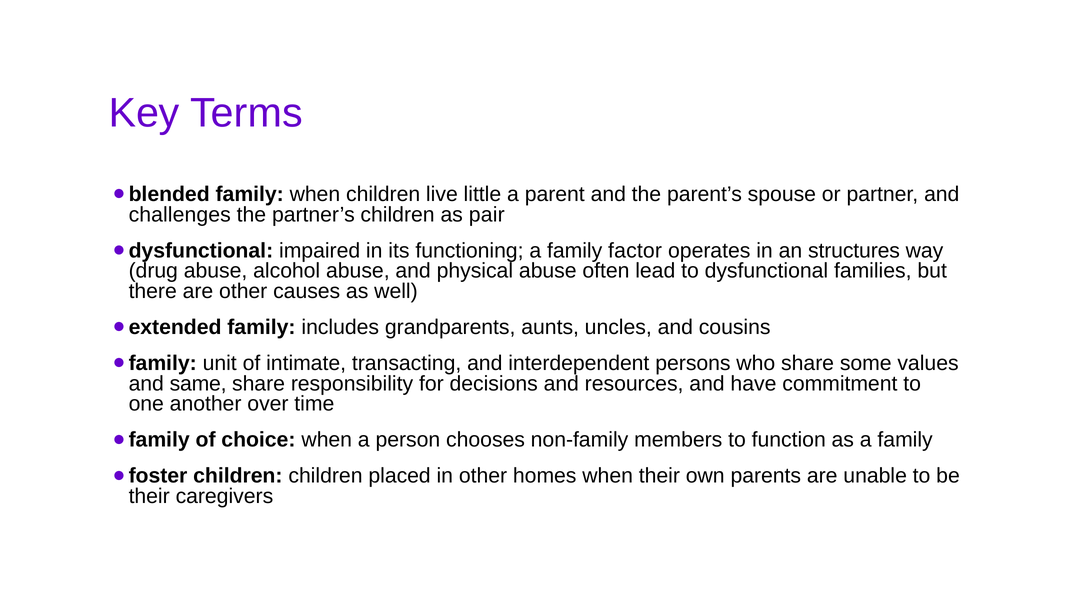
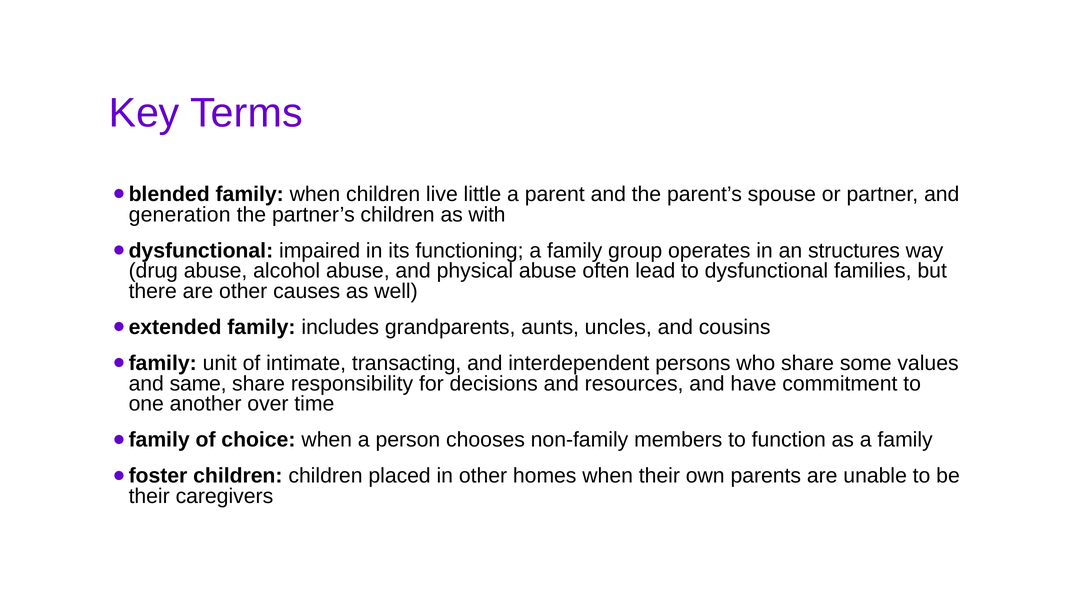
challenges: challenges -> generation
pair: pair -> with
factor: factor -> group
